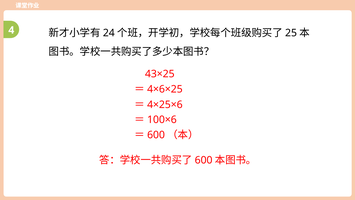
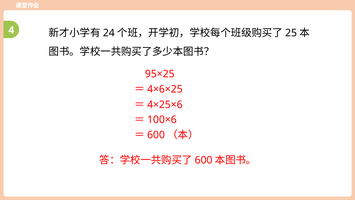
43×25: 43×25 -> 95×25
